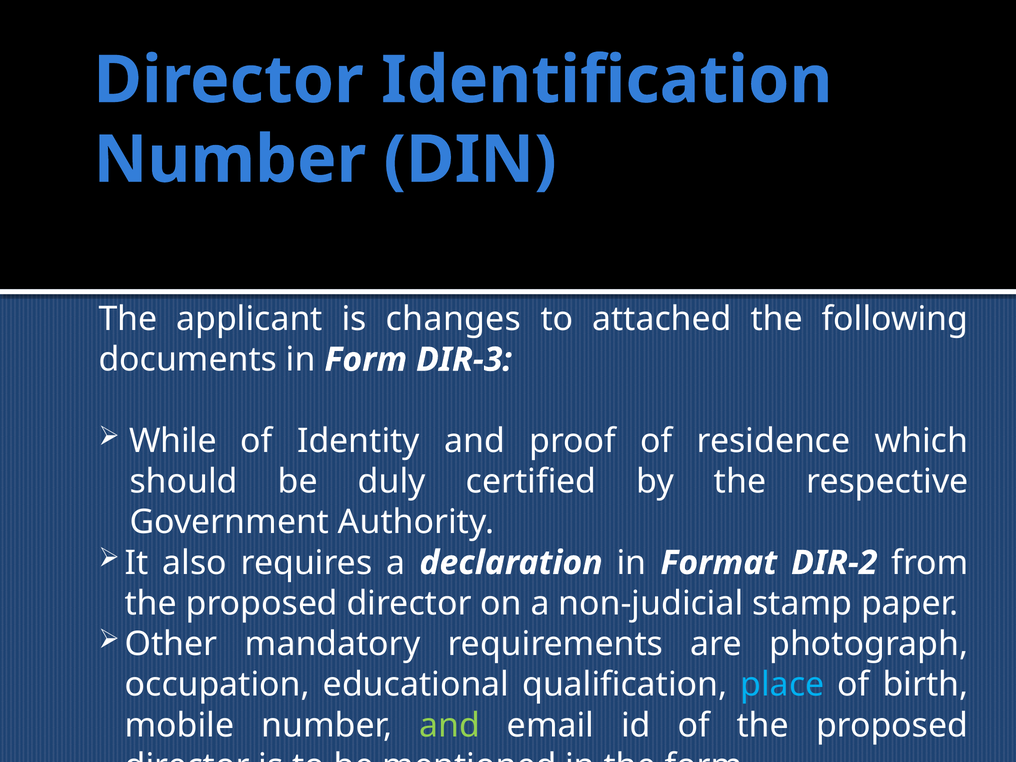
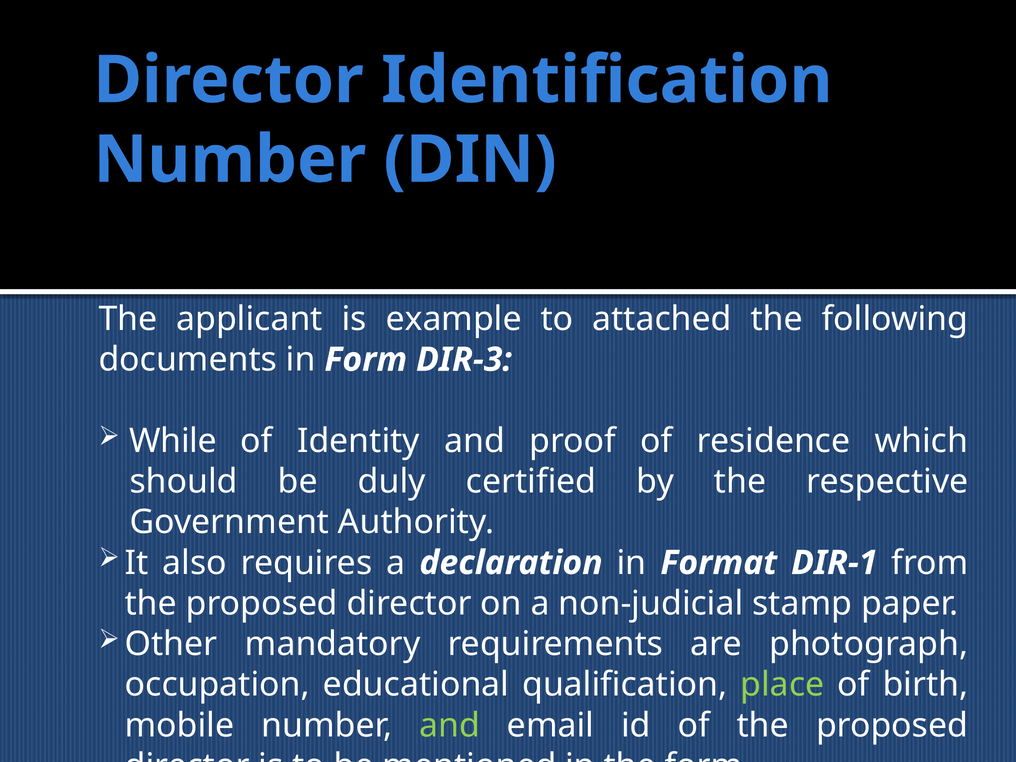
changes: changes -> example
DIR-2: DIR-2 -> DIR-1
place colour: light blue -> light green
